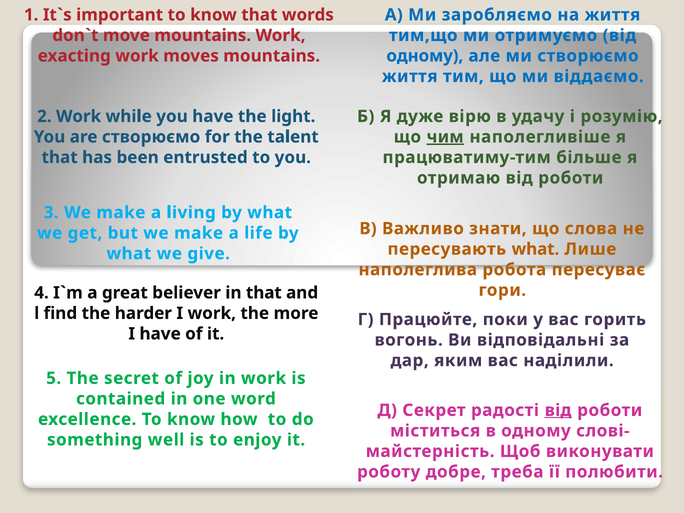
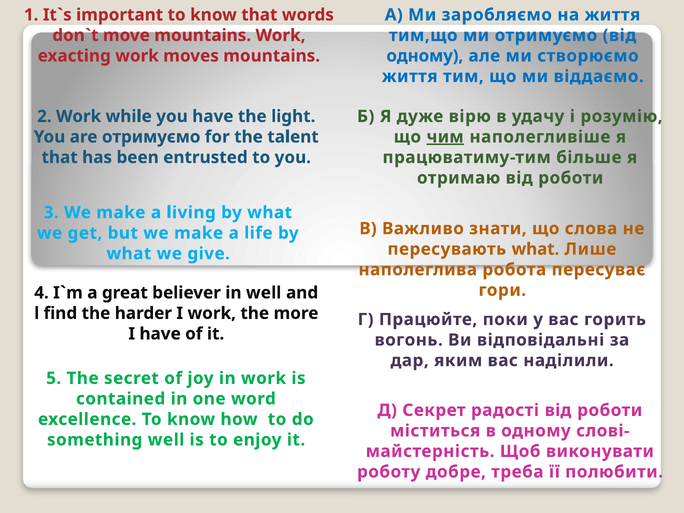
are створюємо: створюємо -> отримуємо
in that: that -> well
від at (558, 410) underline: present -> none
